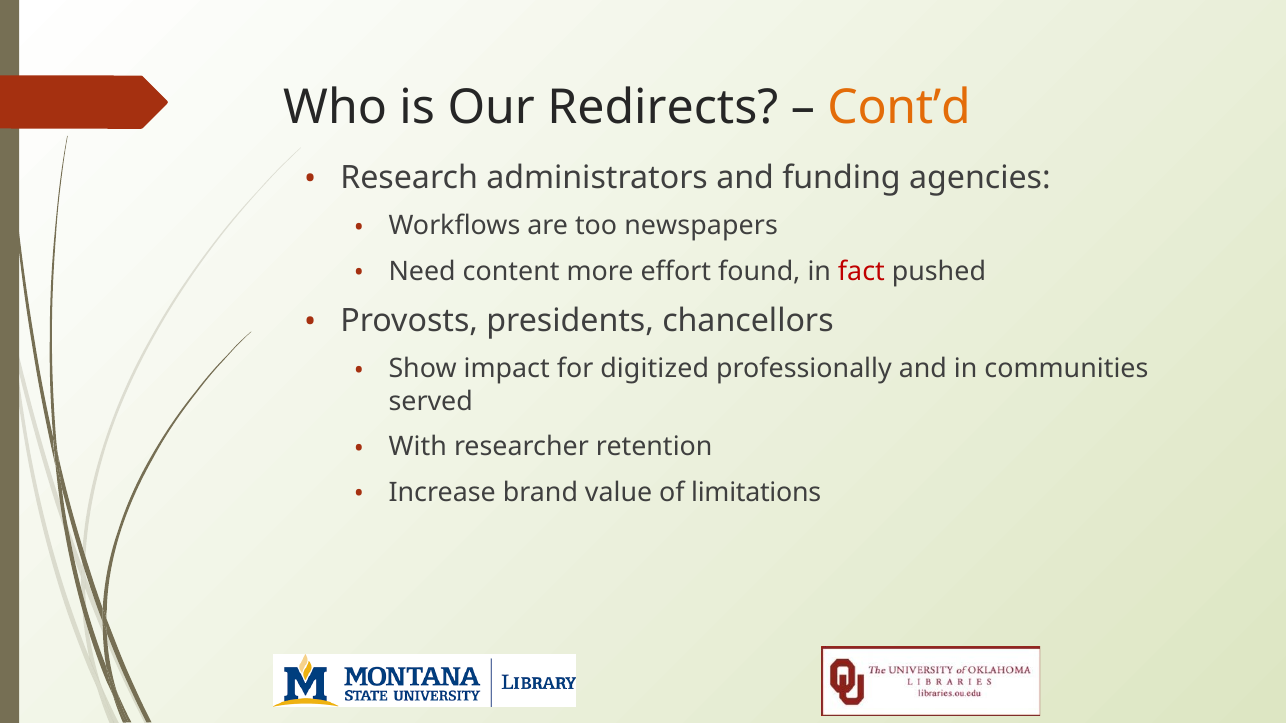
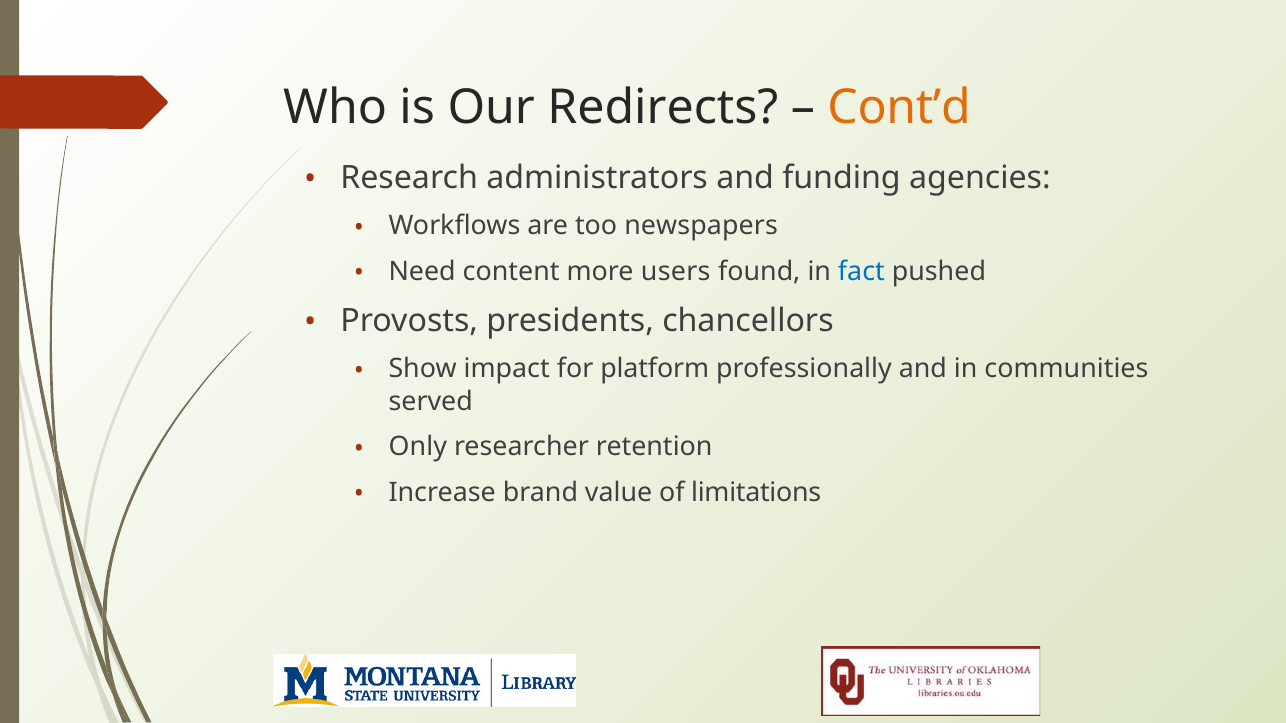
effort: effort -> users
fact colour: red -> blue
digitized: digitized -> platform
With: With -> Only
